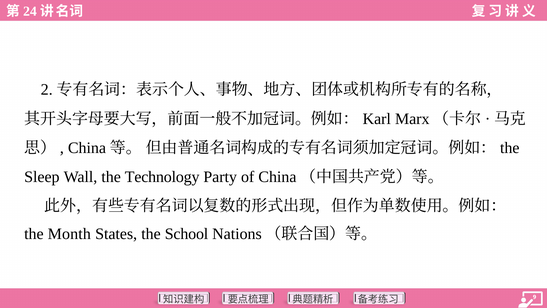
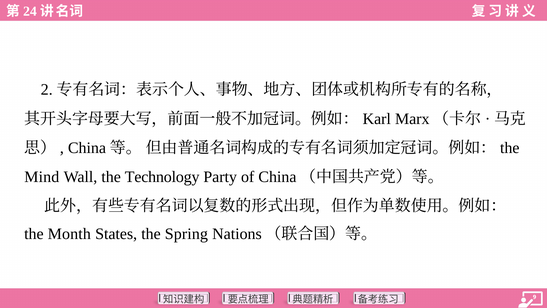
Sleep: Sleep -> Mind
School: School -> Spring
